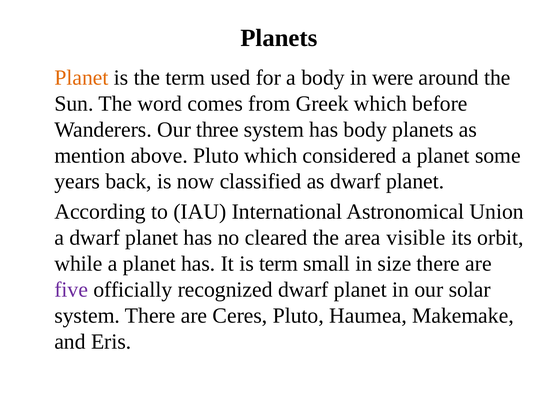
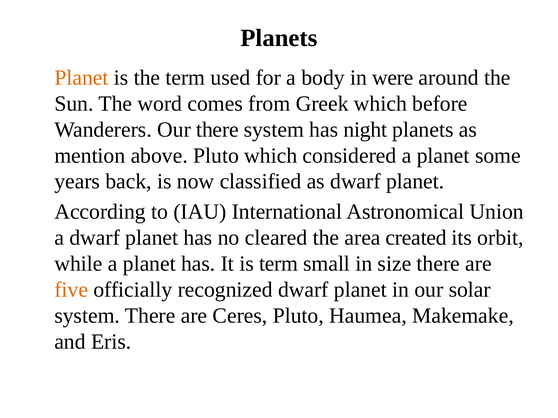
Our three: three -> there
has body: body -> night
visible: visible -> created
five colour: purple -> orange
